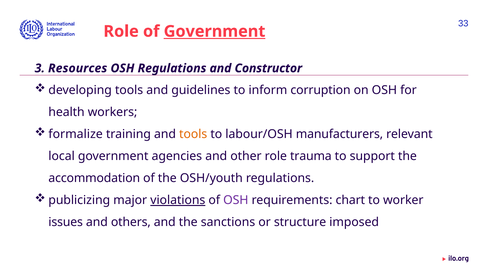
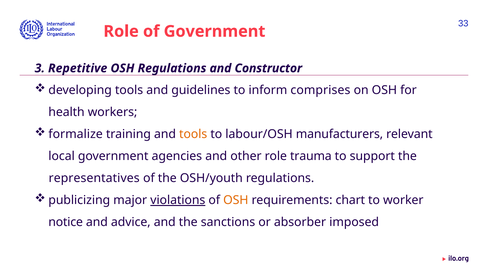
Government at (215, 31) underline: present -> none
Resources: Resources -> Repetitive
corruption: corruption -> comprises
accommodation: accommodation -> representatives
OSH at (236, 200) colour: purple -> orange
issues: issues -> notice
others: others -> advice
structure: structure -> absorber
